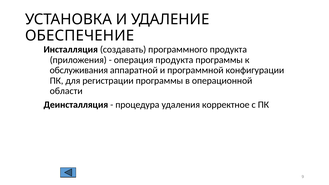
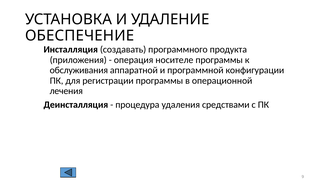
операция продукта: продукта -> носителе
области: области -> лечения
корректное: корректное -> средствами
